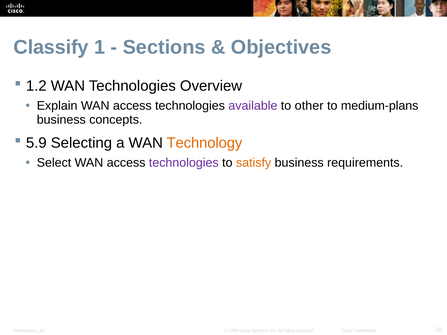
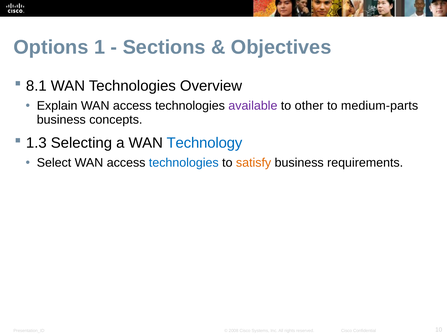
Classify: Classify -> Options
1.2: 1.2 -> 8.1
medium-plans: medium-plans -> medium-parts
5.9: 5.9 -> 1.3
Technology colour: orange -> blue
technologies at (184, 163) colour: purple -> blue
